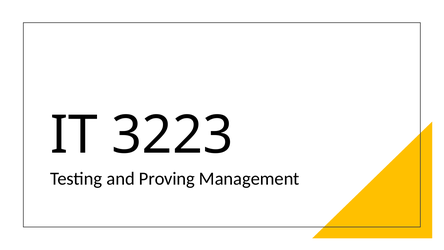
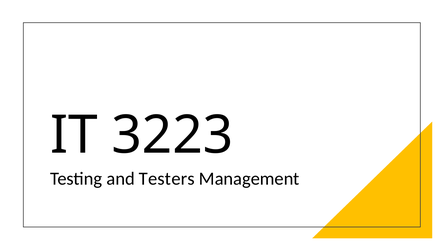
Proving: Proving -> Testers
